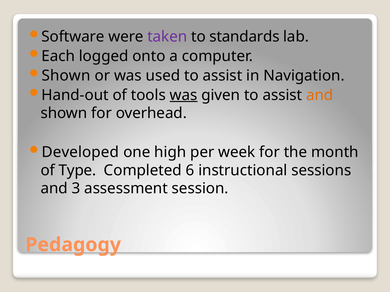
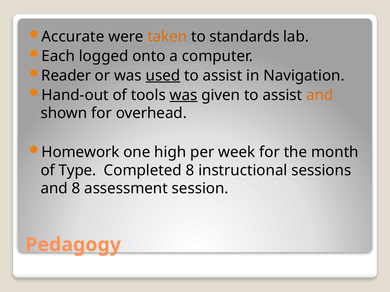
Software: Software -> Accurate
taken colour: purple -> orange
Shown at (66, 76): Shown -> Reader
used underline: none -> present
Developed: Developed -> Homework
Completed 6: 6 -> 8
and 3: 3 -> 8
